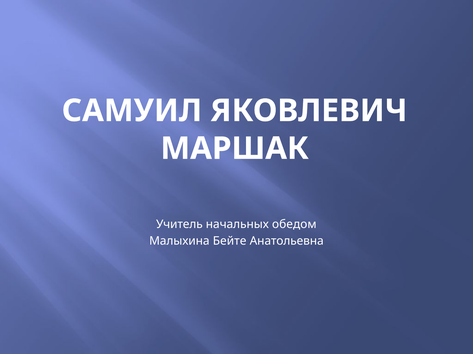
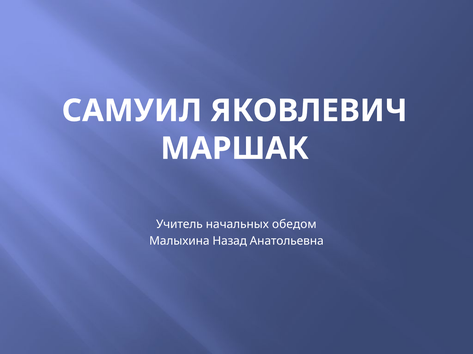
Бейте: Бейте -> Назад
